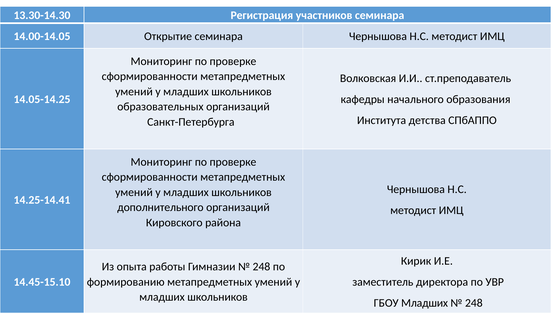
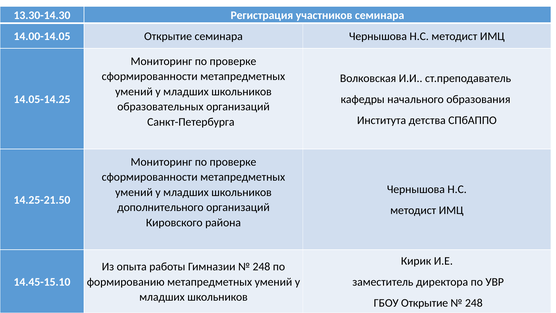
14.25-14.41: 14.25-14.41 -> 14.25-21.50
ГБОУ Младших: Младших -> Открытие
